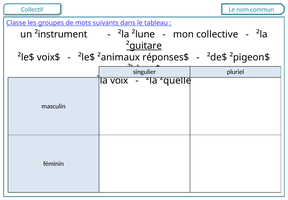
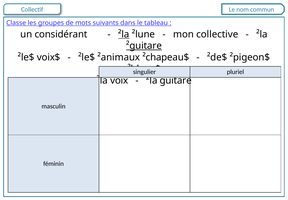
²instrument: ²instrument -> considérant
²la at (124, 34) underline: none -> present
réponses$: réponses$ -> ²chapeau$
²quelle: ²quelle -> guitare
